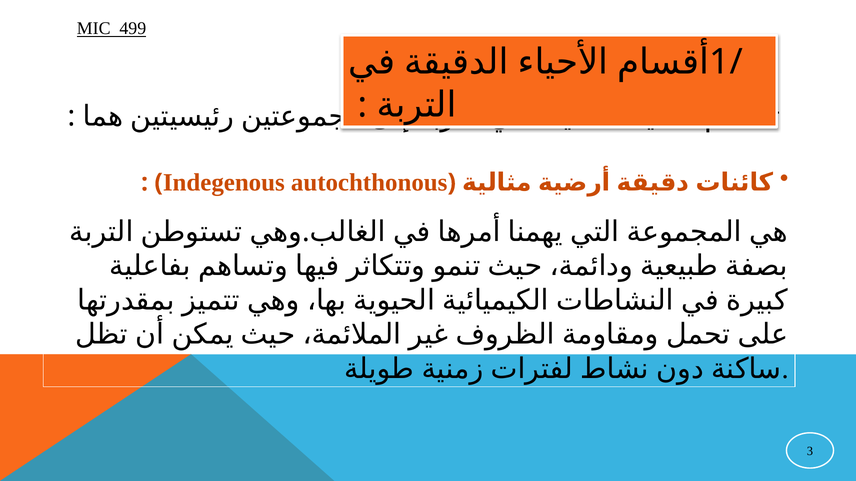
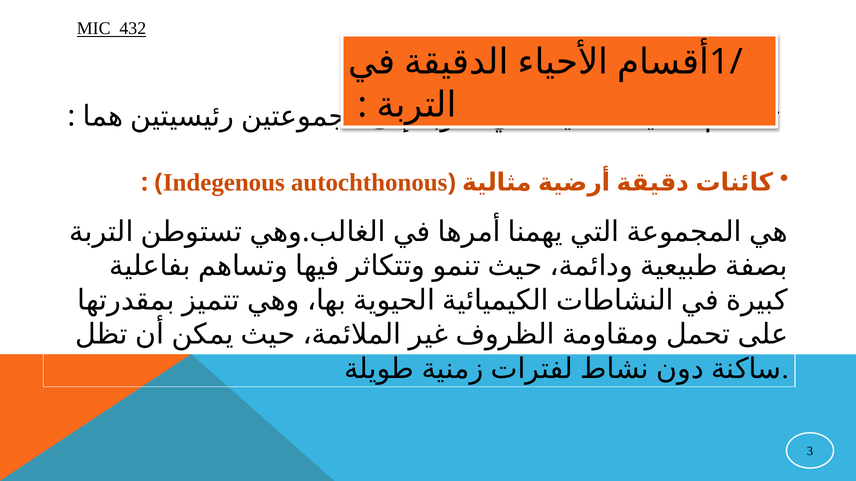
499: 499 -> 432
